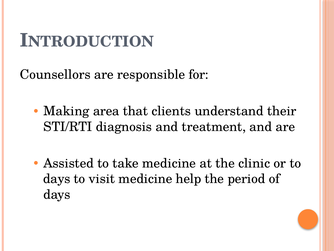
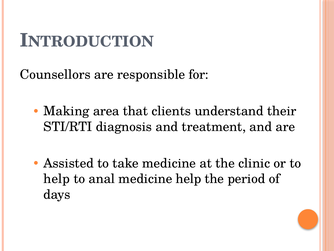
days at (57, 179): days -> help
visit: visit -> anal
